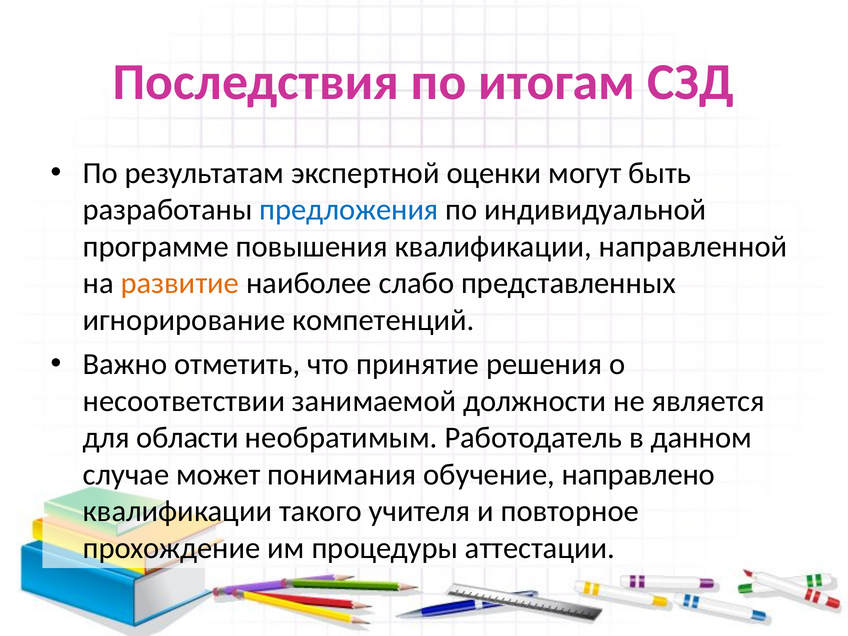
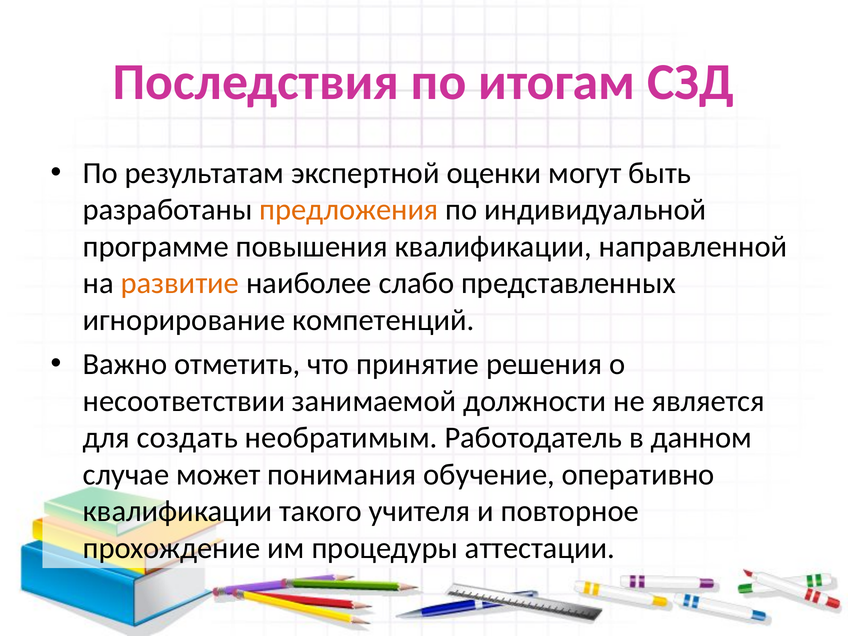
предложения colour: blue -> orange
области: области -> создать
направлено: направлено -> оперативно
